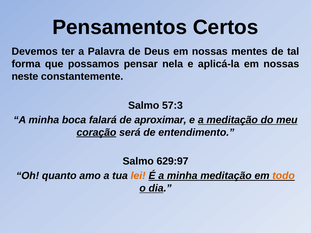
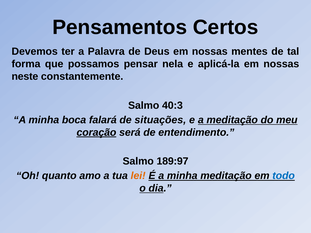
57:3: 57:3 -> 40:3
aproximar: aproximar -> situações
629:97: 629:97 -> 189:97
todo colour: orange -> blue
